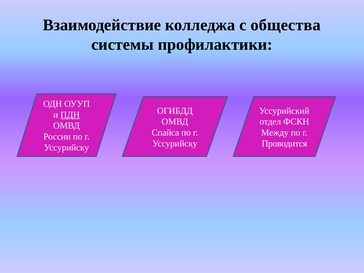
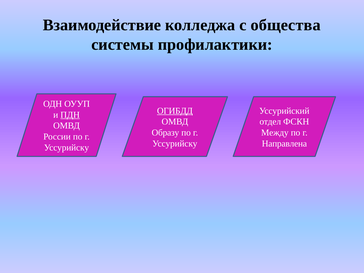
ОГИБДД underline: none -> present
Спайса: Спайса -> Образу
Проводится: Проводится -> Направлена
